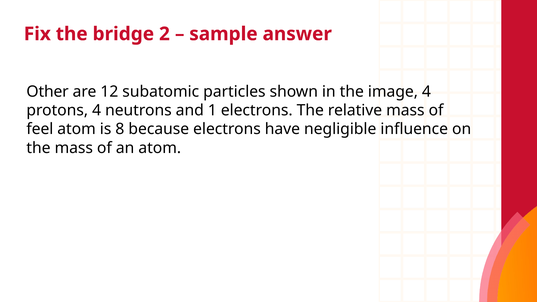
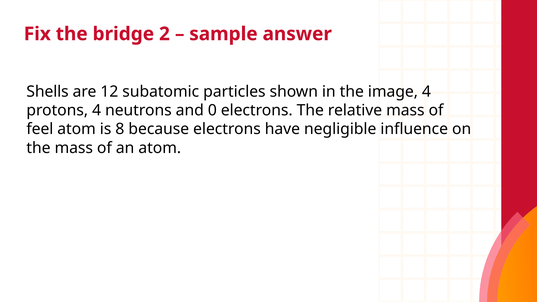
Other: Other -> Shells
1: 1 -> 0
